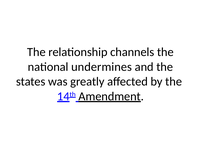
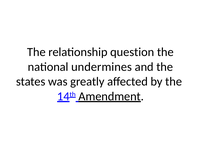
channels: channels -> question
